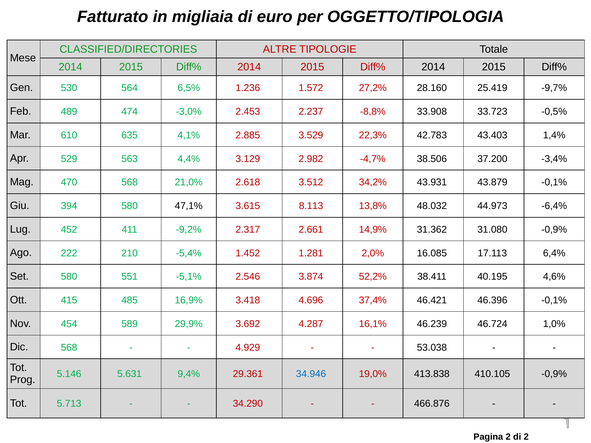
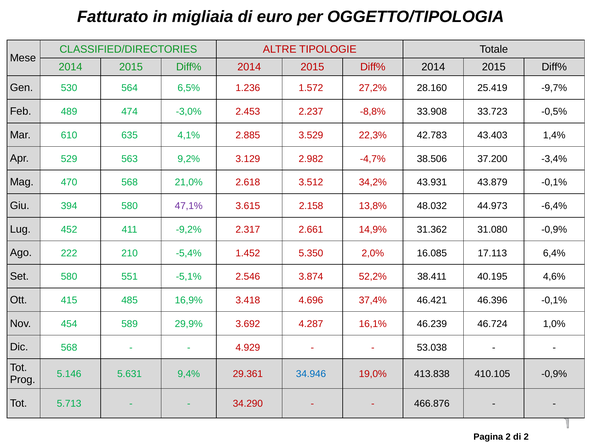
4,4%: 4,4% -> 9,2%
47,1% colour: black -> purple
8.113: 8.113 -> 2.158
1.281: 1.281 -> 5.350
